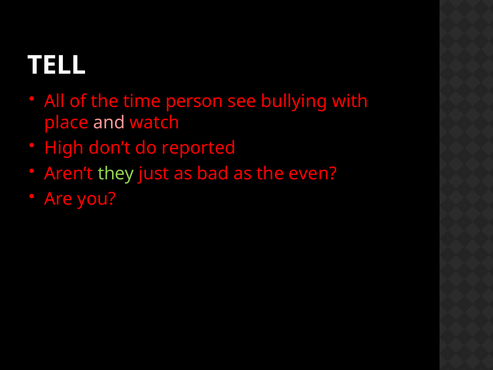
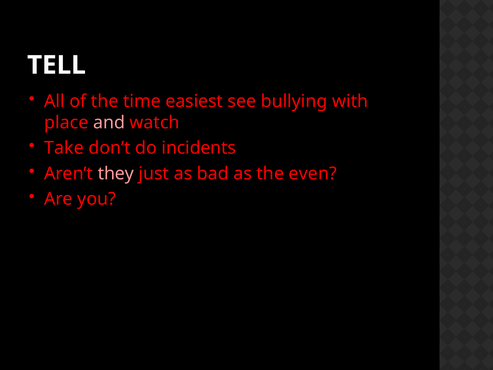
person: person -> easiest
High: High -> Take
reported: reported -> incidents
they colour: light green -> pink
